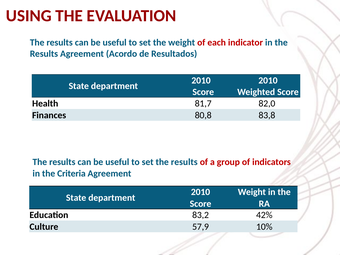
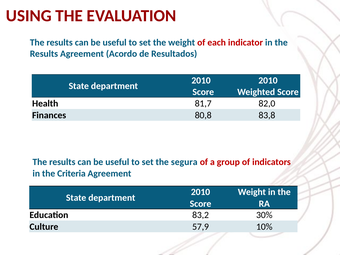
set the results: results -> segura
42%: 42% -> 30%
